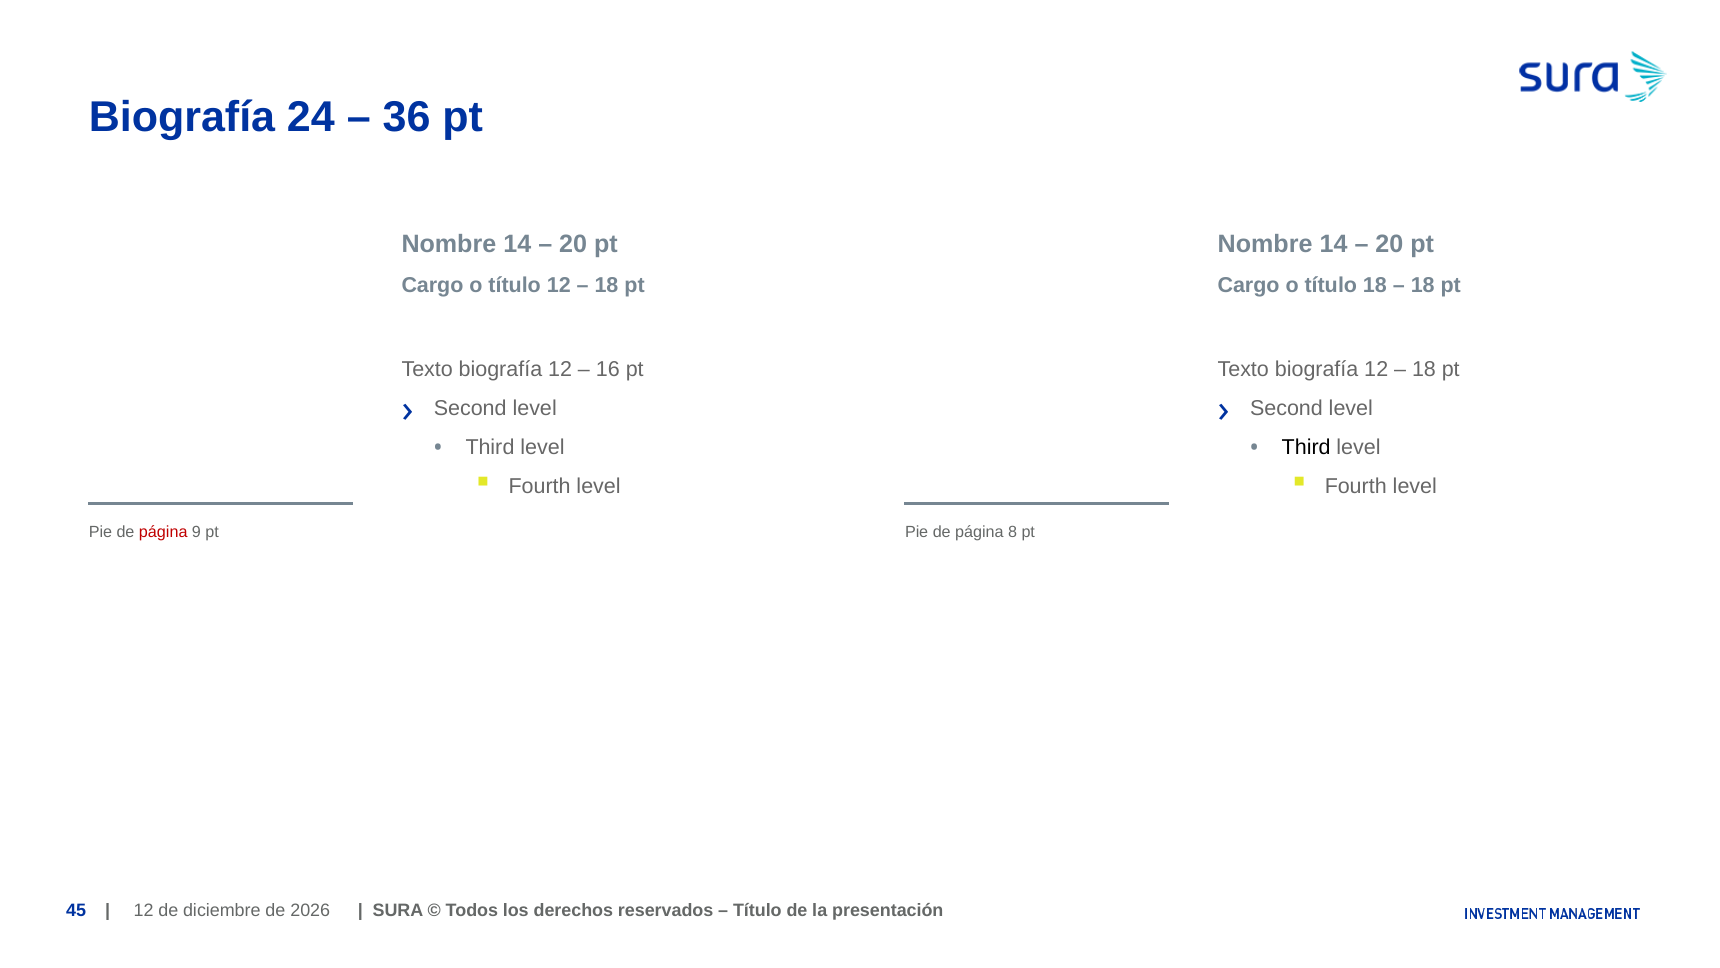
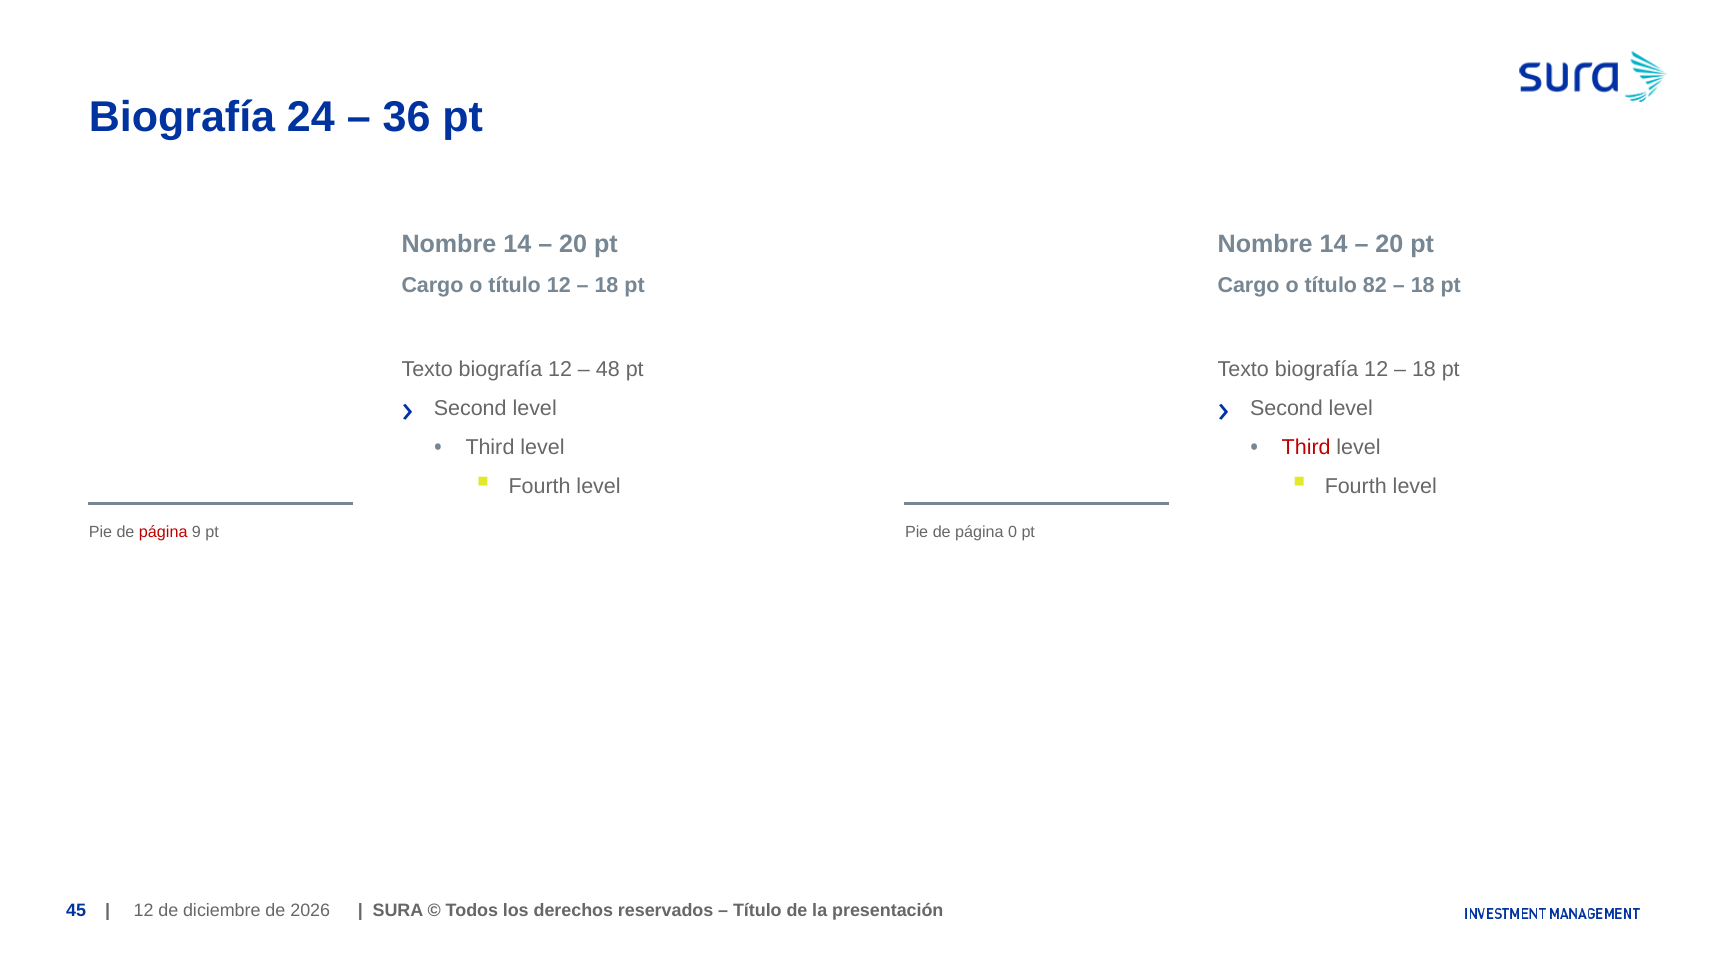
título 18: 18 -> 82
16: 16 -> 48
Third at (1306, 448) colour: black -> red
8: 8 -> 0
